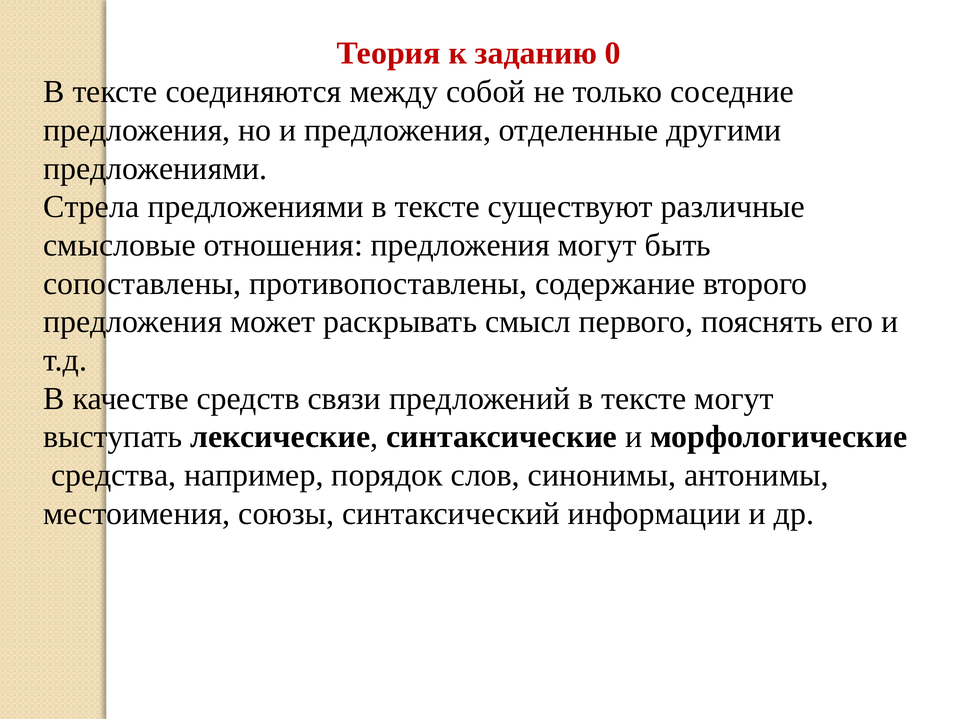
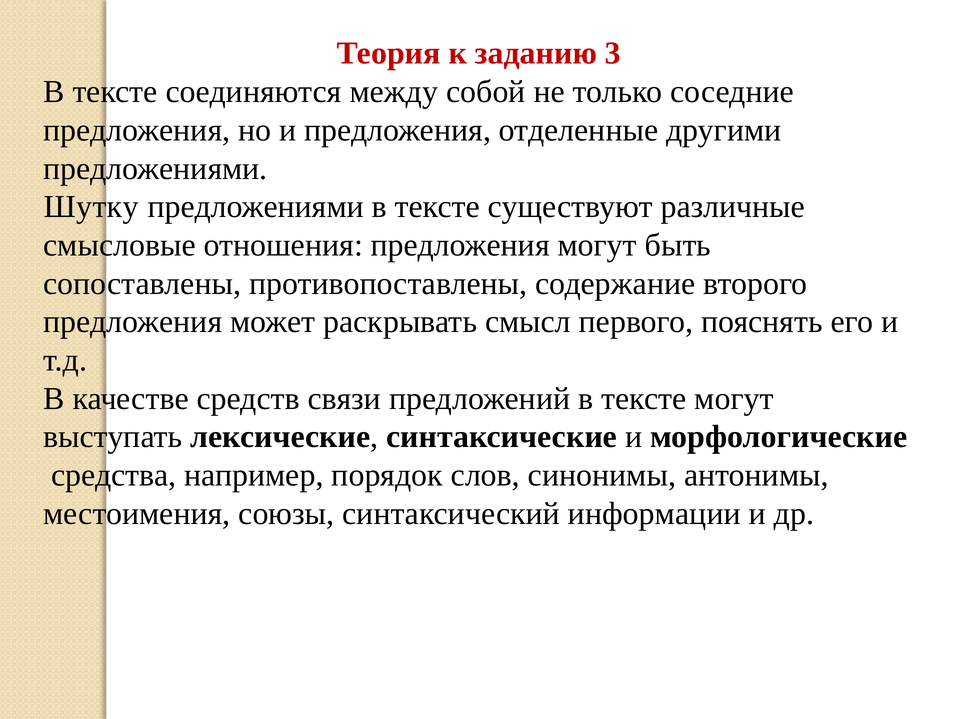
0: 0 -> 3
Стрела: Стрела -> Шутку
